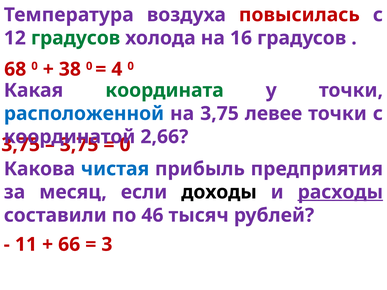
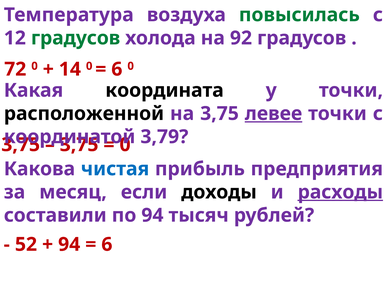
повысилась colour: red -> green
16: 16 -> 92
68: 68 -> 72
38: 38 -> 14
4 at (117, 69): 4 -> 6
координата colour: green -> black
расположенной colour: blue -> black
левее underline: none -> present
2,66: 2,66 -> 3,79
по 46: 46 -> 94
11: 11 -> 52
66 at (69, 245): 66 -> 94
3 at (107, 245): 3 -> 6
